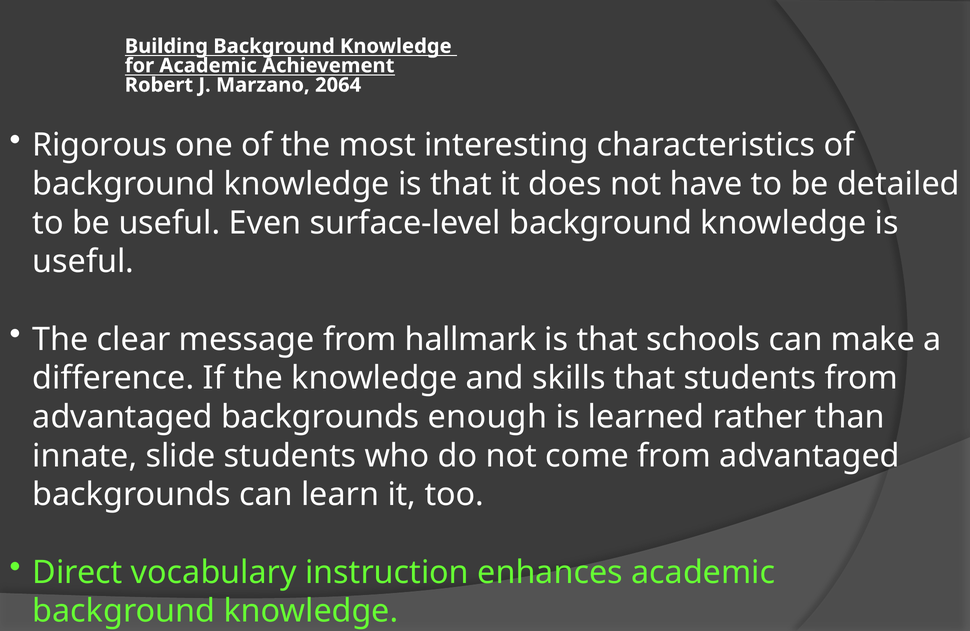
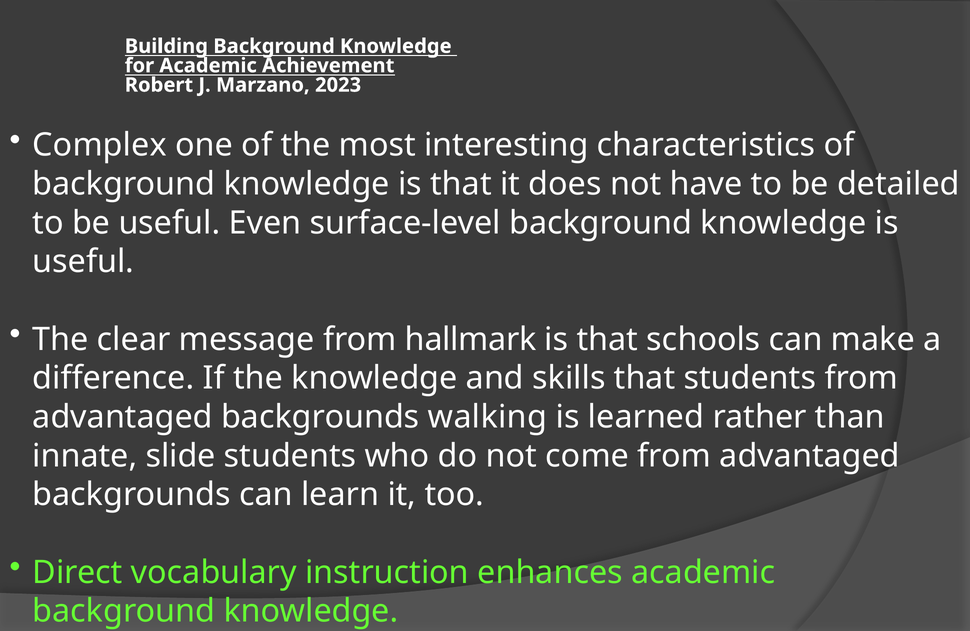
2064: 2064 -> 2023
Rigorous: Rigorous -> Complex
enough: enough -> walking
